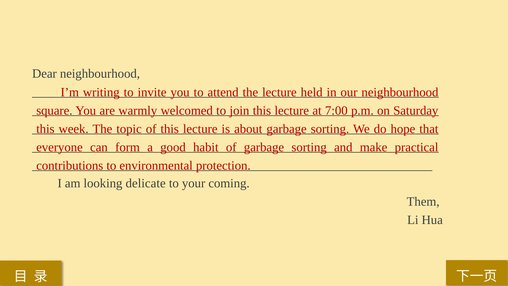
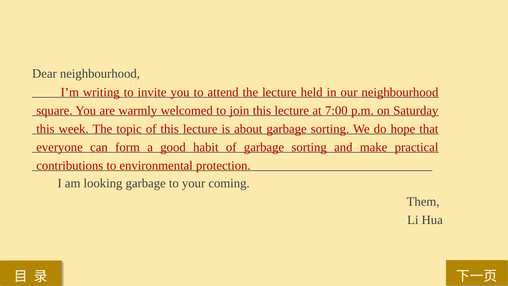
looking delicate: delicate -> garbage
